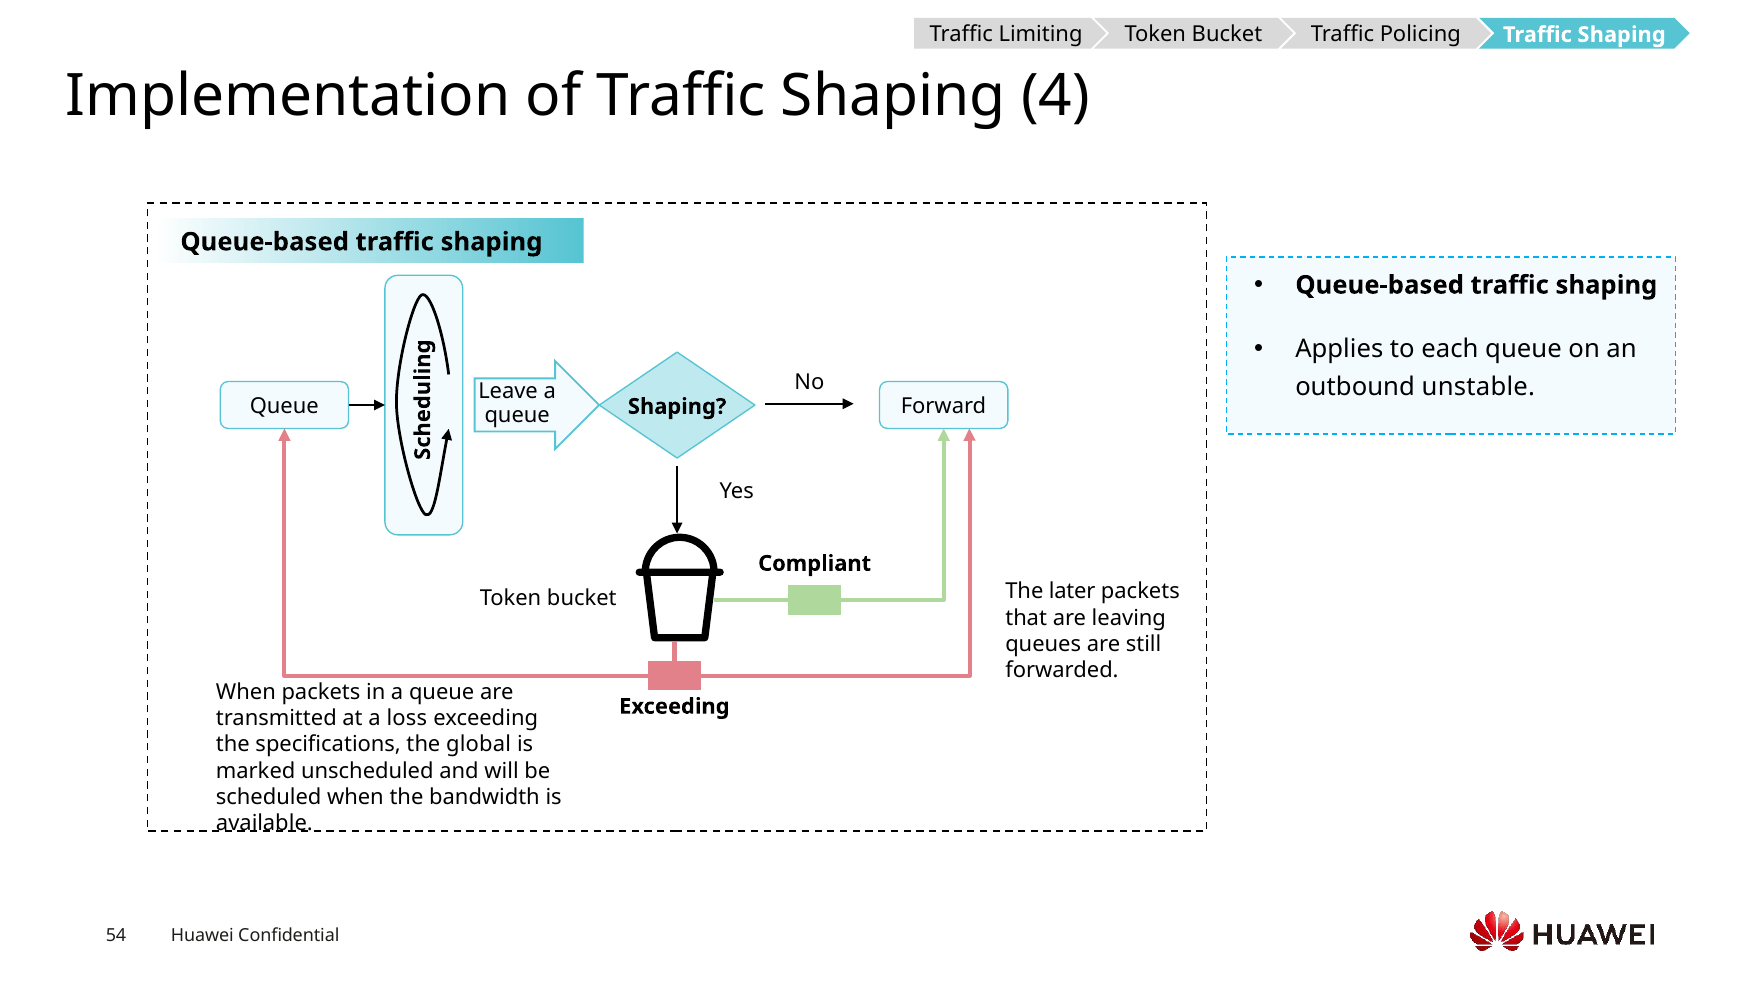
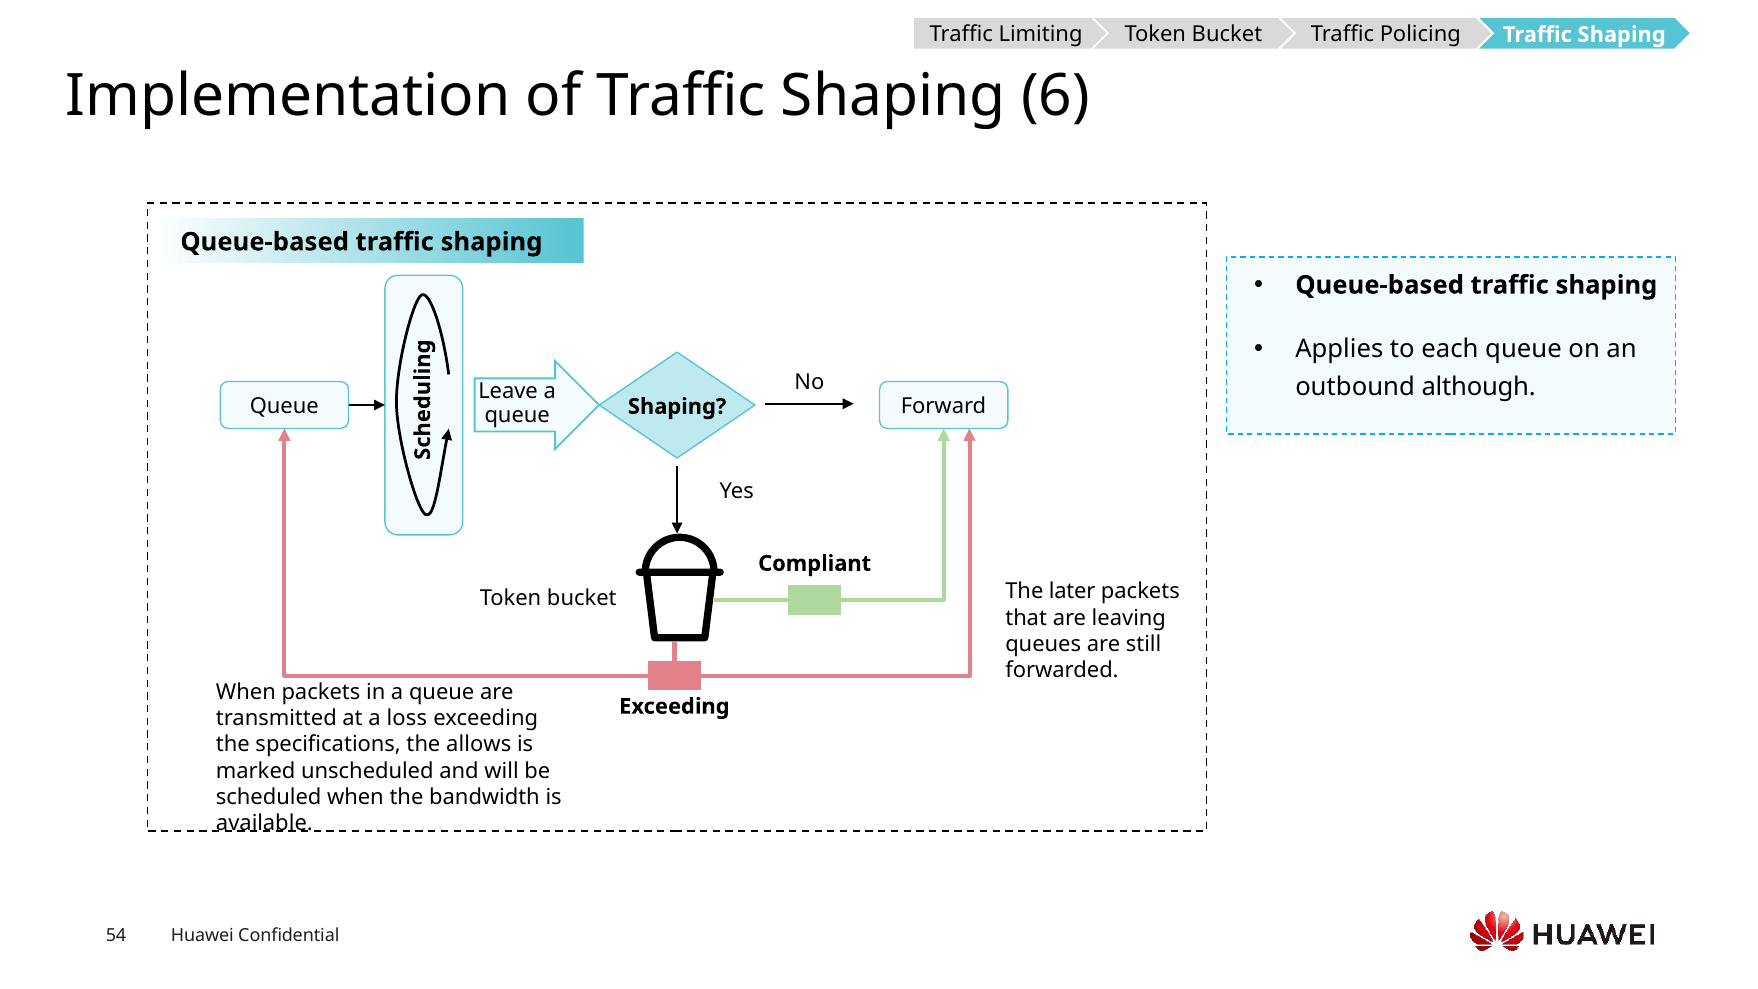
4: 4 -> 6
unstable: unstable -> although
global: global -> allows
